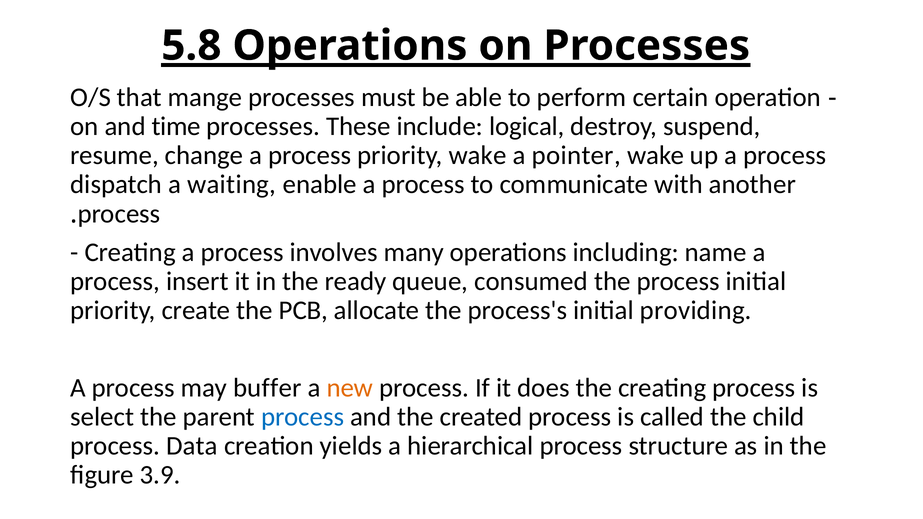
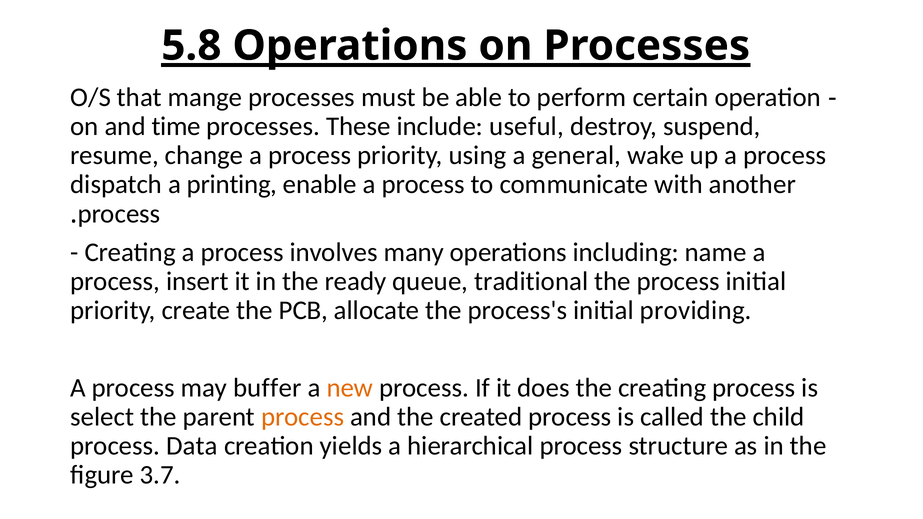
logical: logical -> useful
priority wake: wake -> using
pointer: pointer -> general
waiting: waiting -> printing
consumed: consumed -> traditional
process at (303, 417) colour: blue -> orange
3.9: 3.9 -> 3.7
